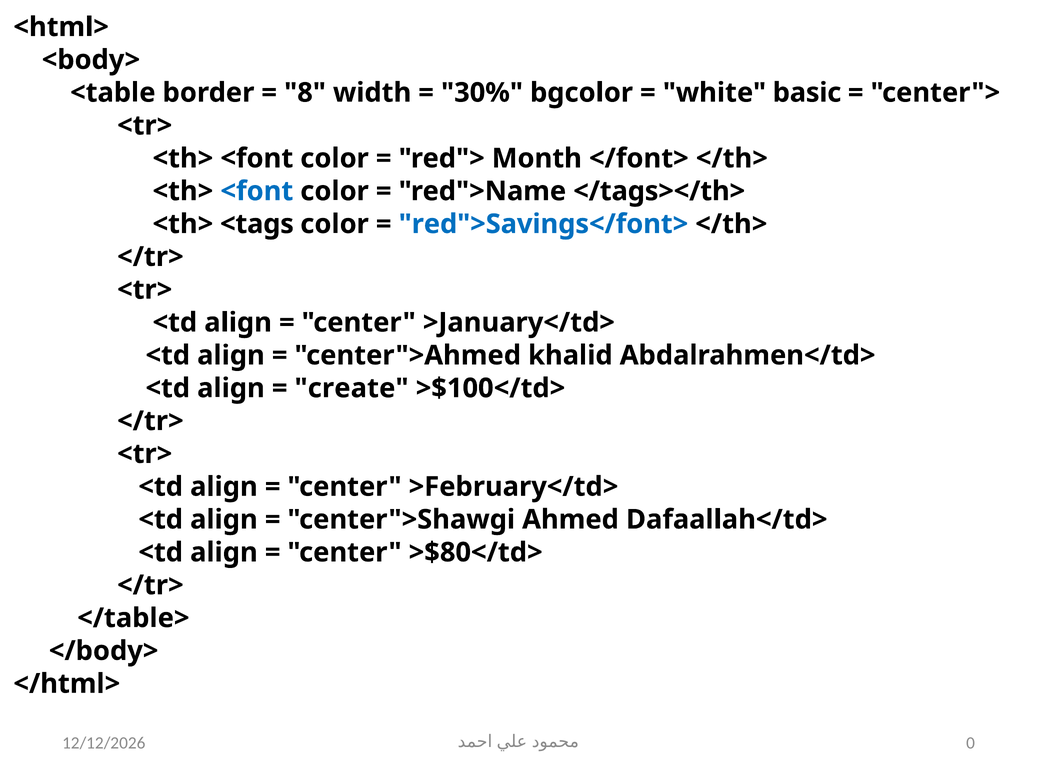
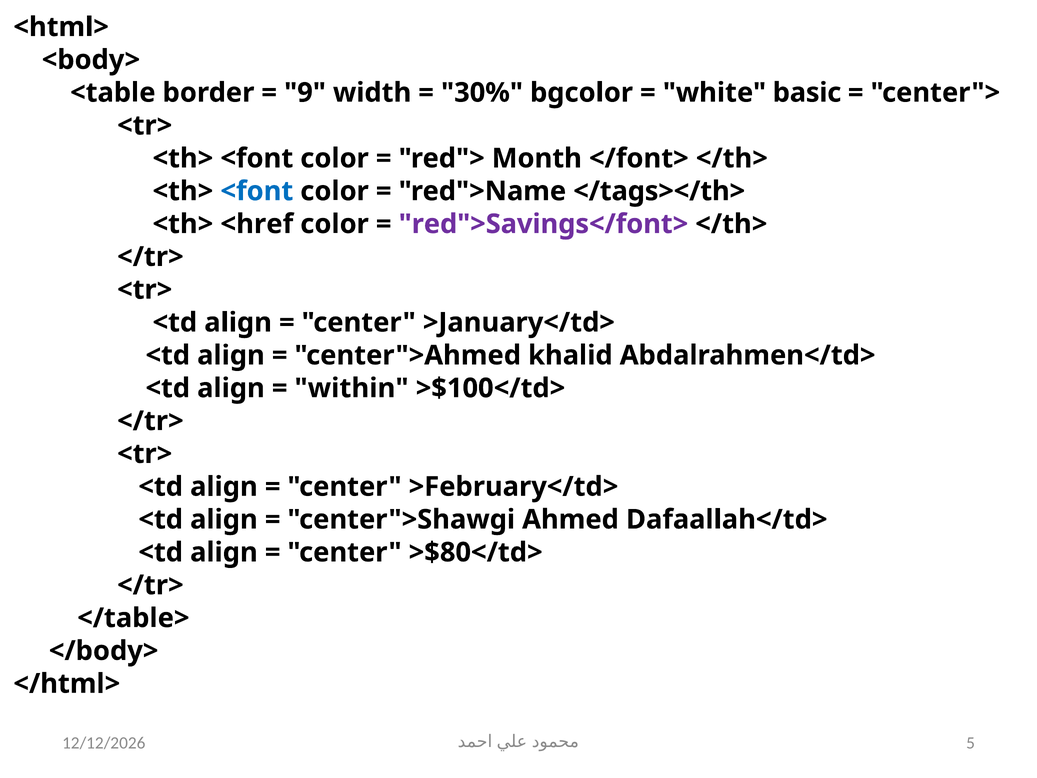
8: 8 -> 9
<tags: <tags -> <href
red">Savings</font> colour: blue -> purple
create: create -> within
0: 0 -> 5
